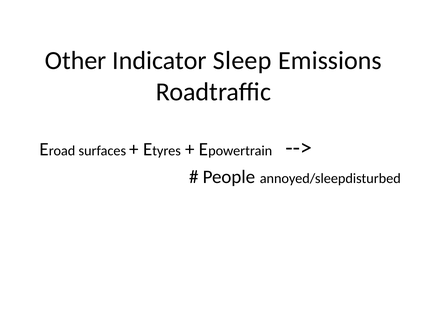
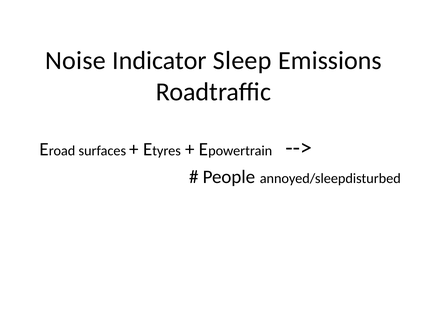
Other: Other -> Noise
